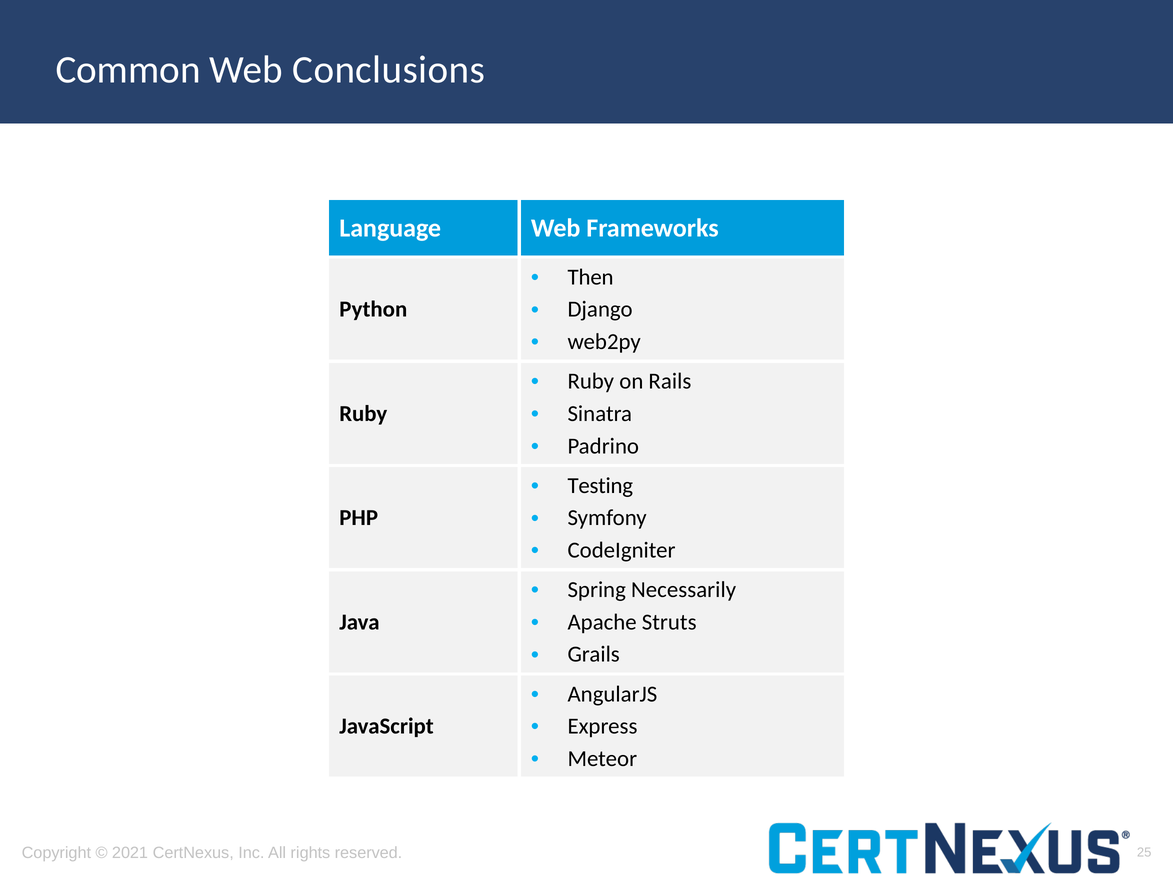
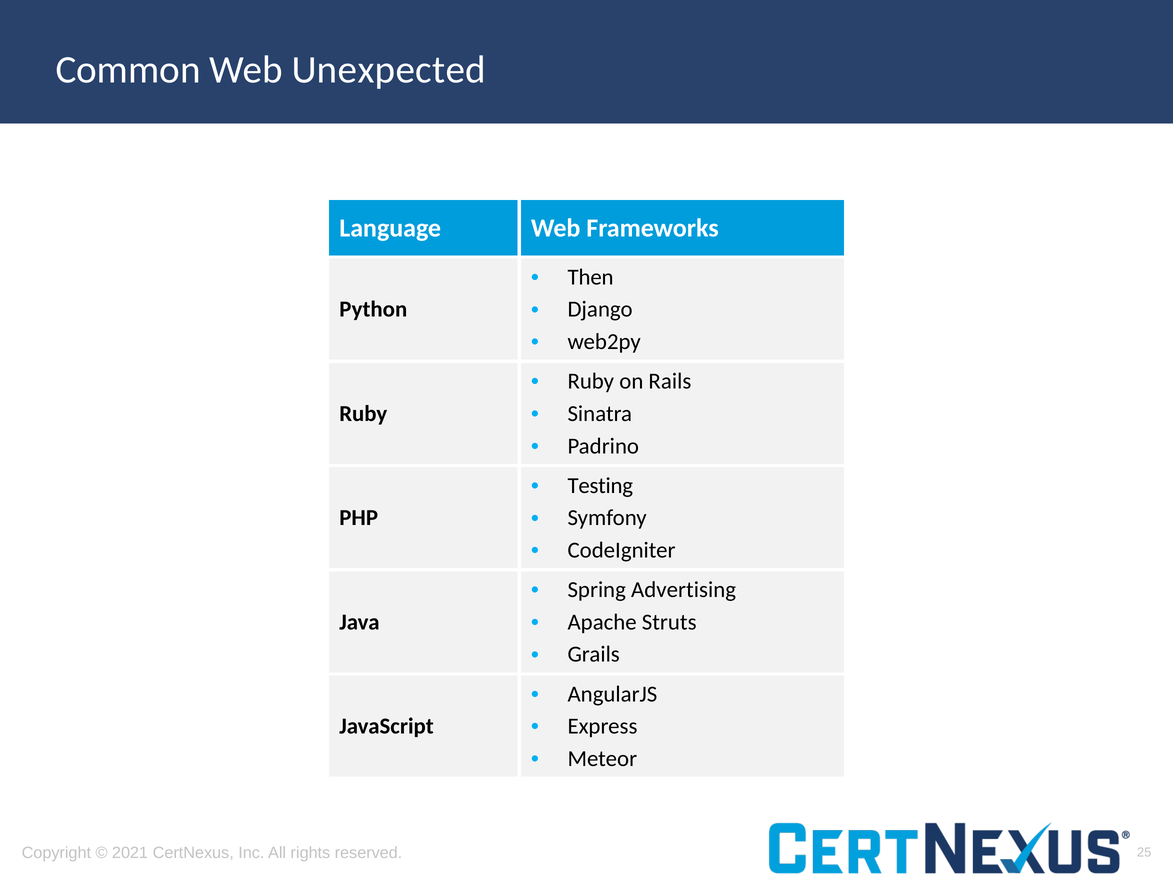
Conclusions: Conclusions -> Unexpected
Necessarily: Necessarily -> Advertising
